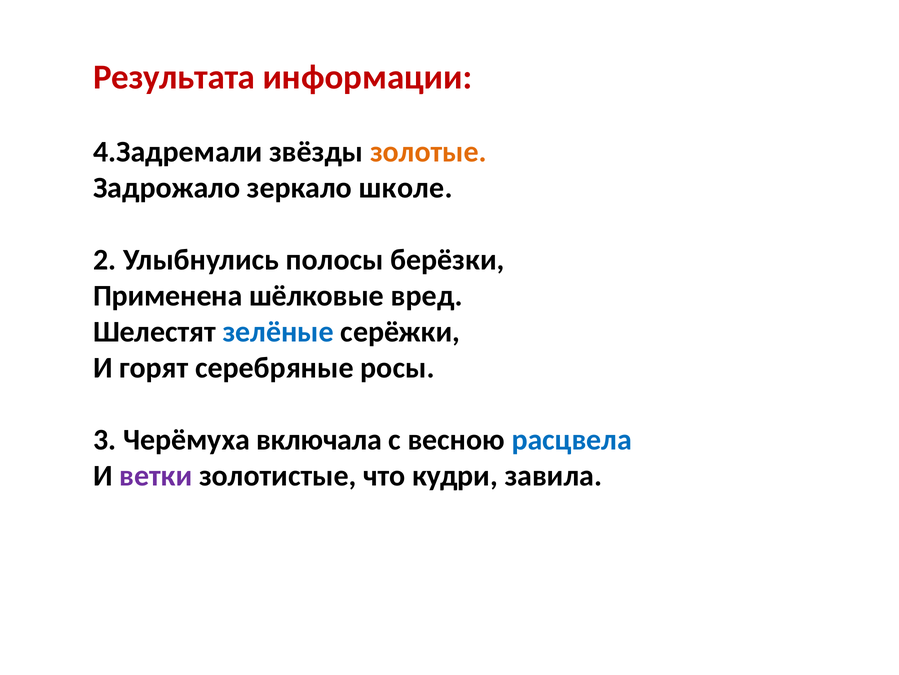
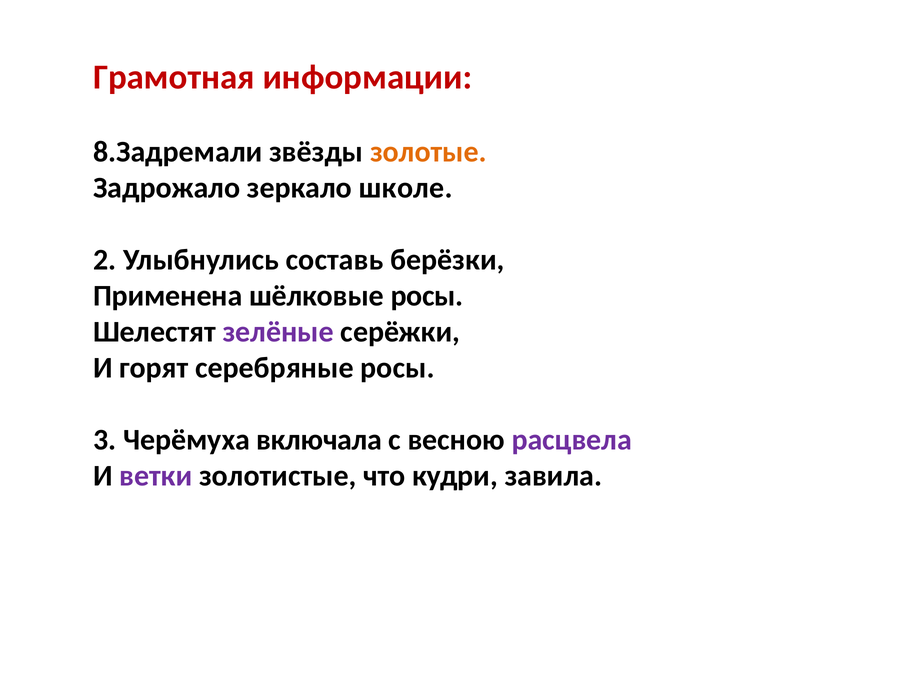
Результата: Результата -> Грамотная
4.Задремали: 4.Задремали -> 8.Задремали
полосы: полосы -> составь
шёлковые вред: вред -> росы
зелёные colour: blue -> purple
расцвела colour: blue -> purple
